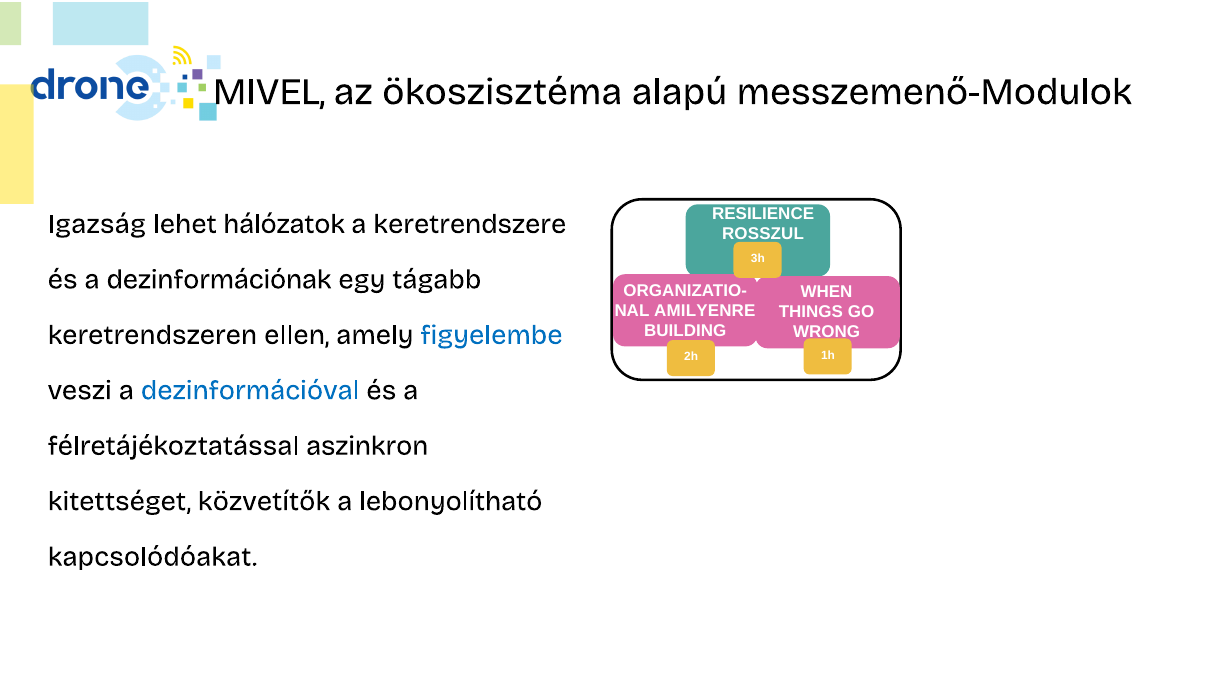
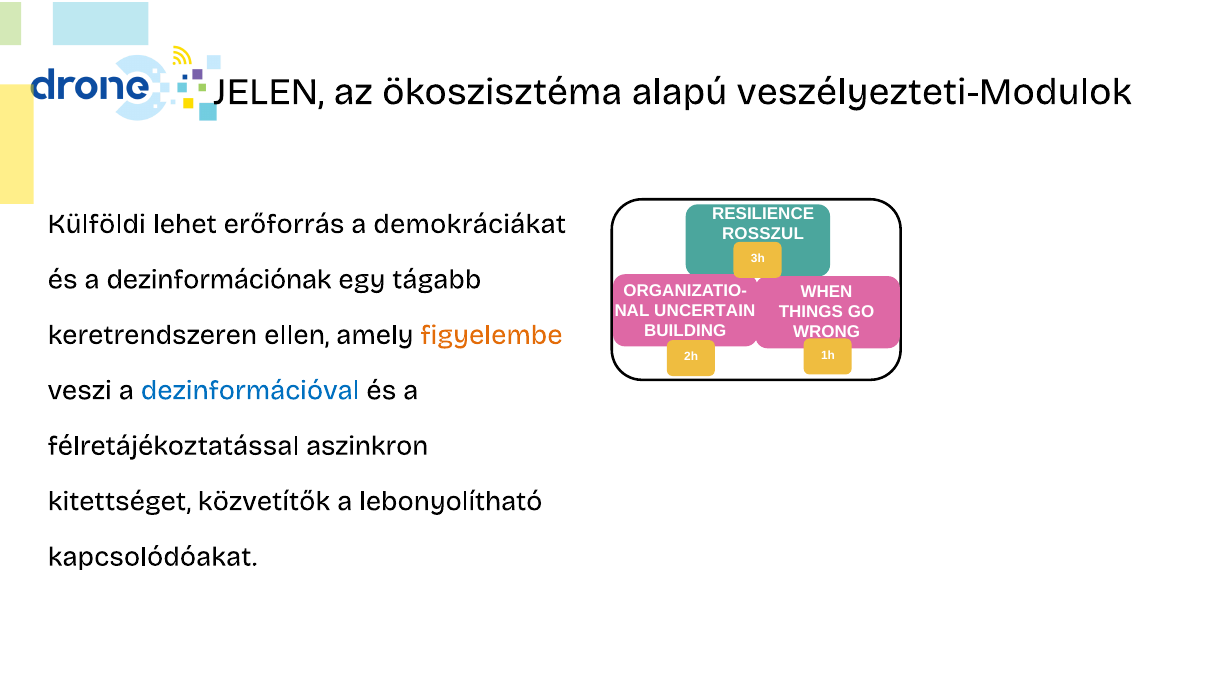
MIVEL: MIVEL -> JELEN
messzemenő-Modulok: messzemenő-Modulok -> veszélyezteti-Modulok
Igazság: Igazság -> Külföldi
hálózatok: hálózatok -> erőforrás
keretrendszere: keretrendszere -> demokráciákat
AMILYENRE: AMILYENRE -> UNCERTAIN
figyelembe colour: blue -> orange
